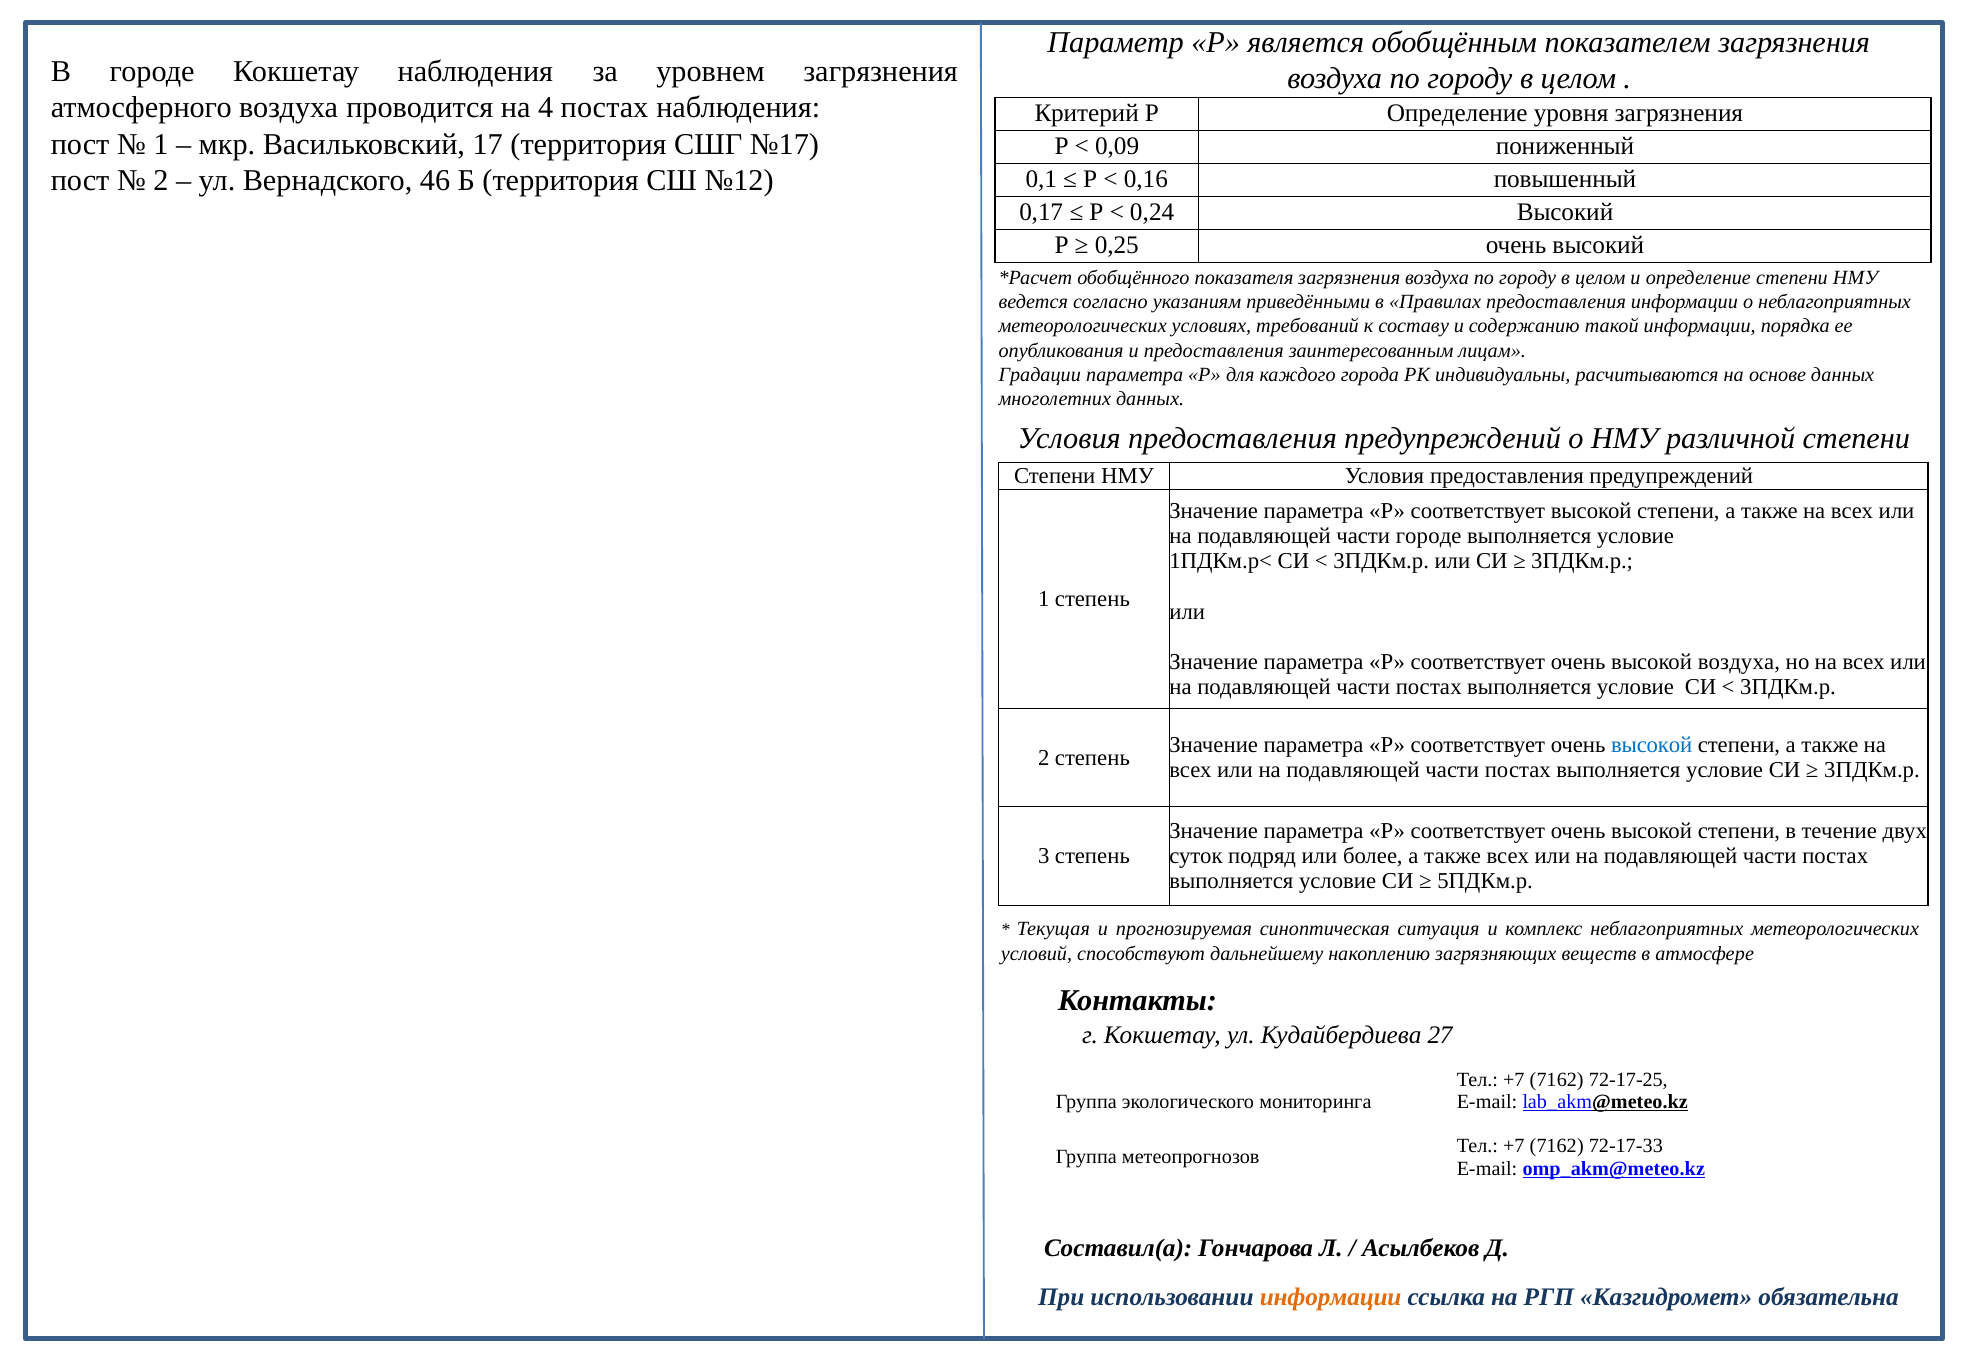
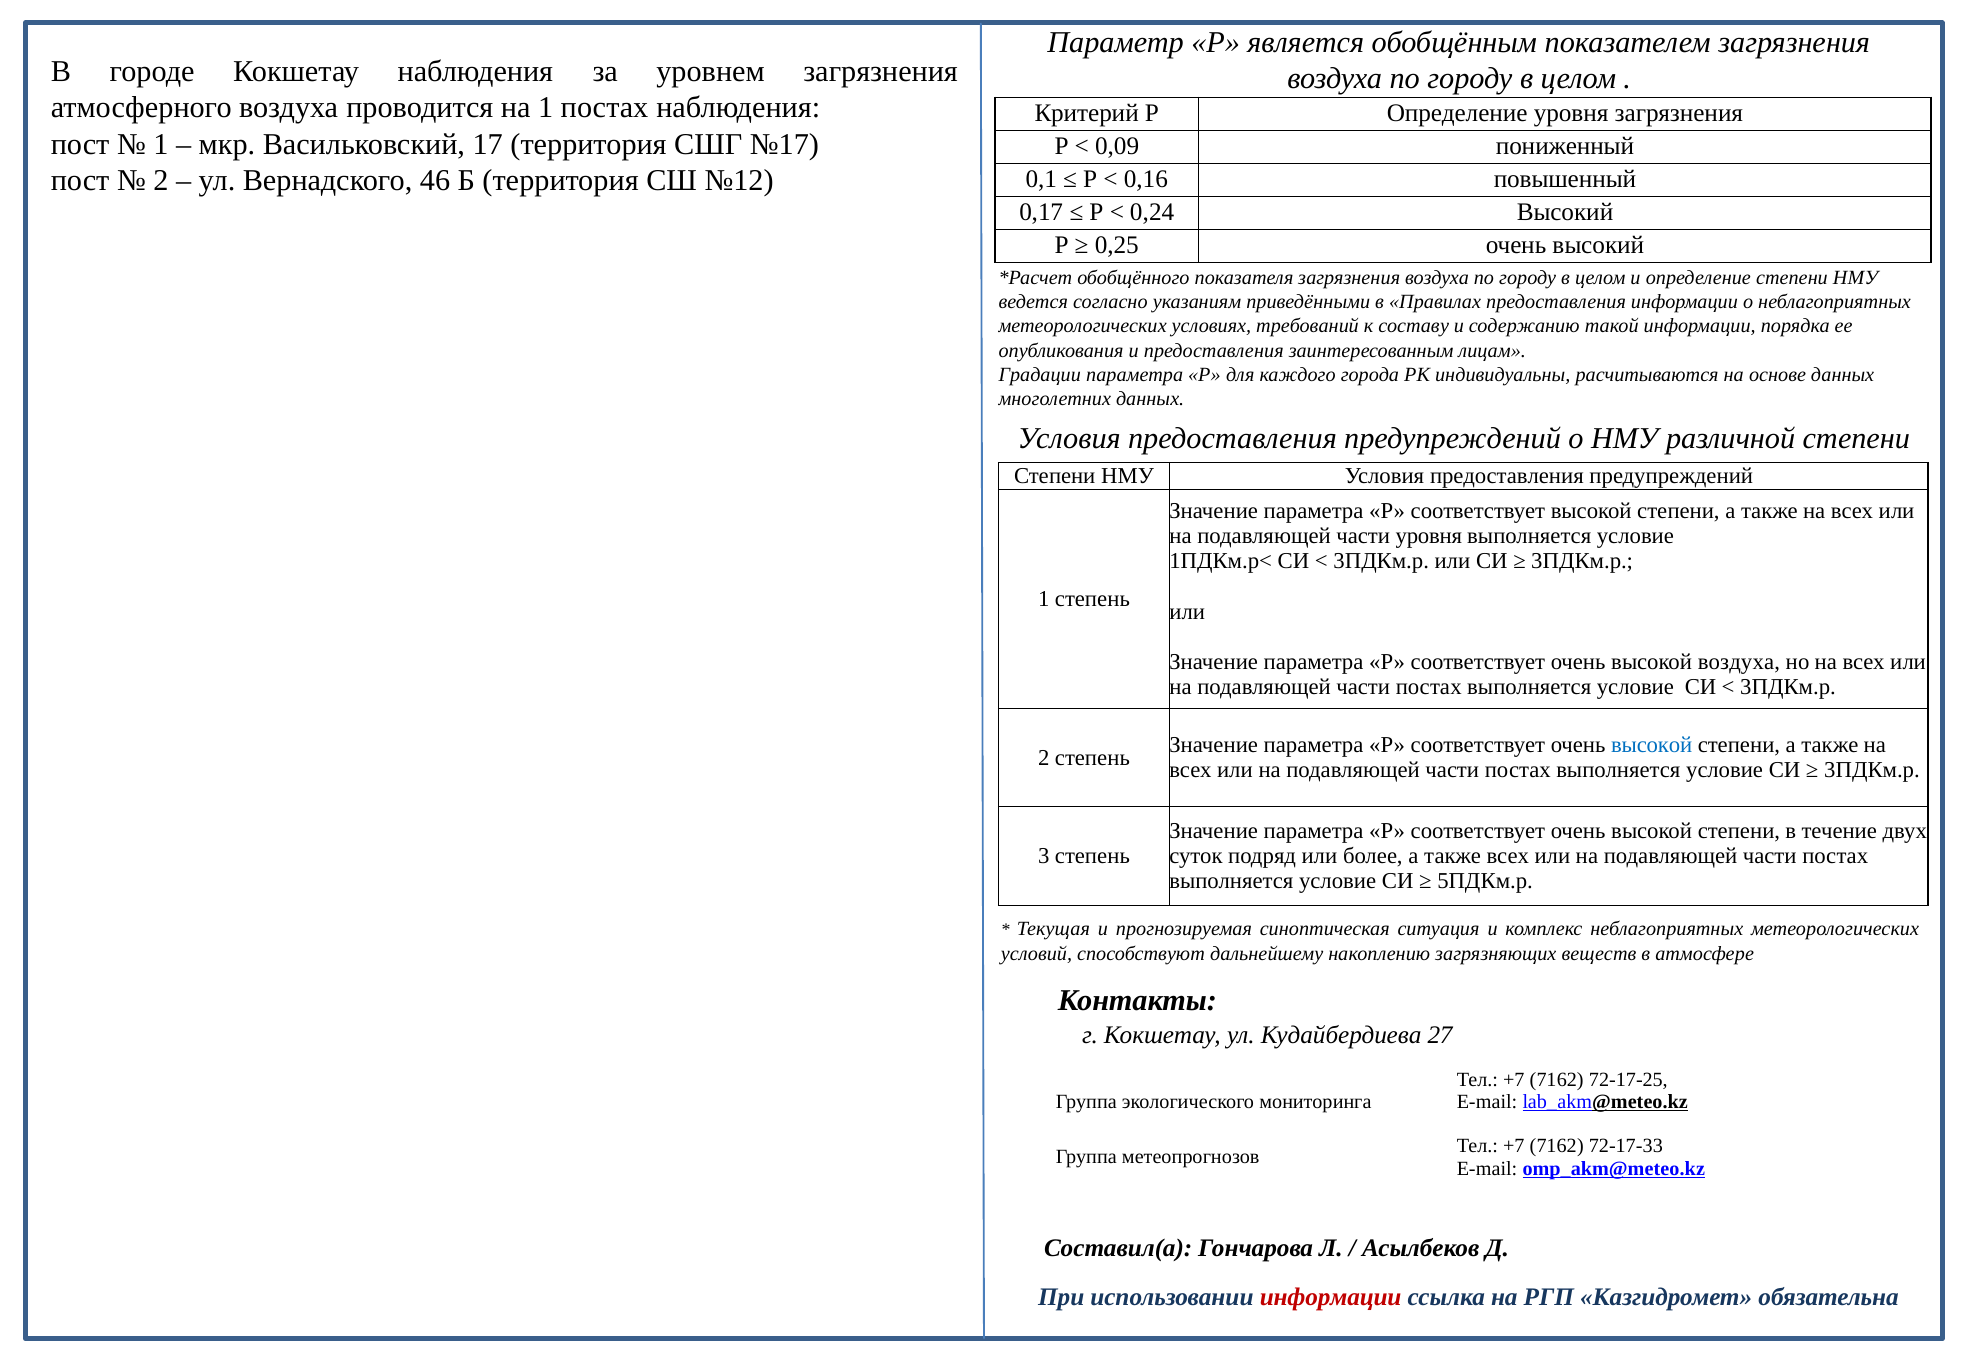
на 4: 4 -> 1
части городе: городе -> уровня
информации at (1331, 1297) colour: orange -> red
